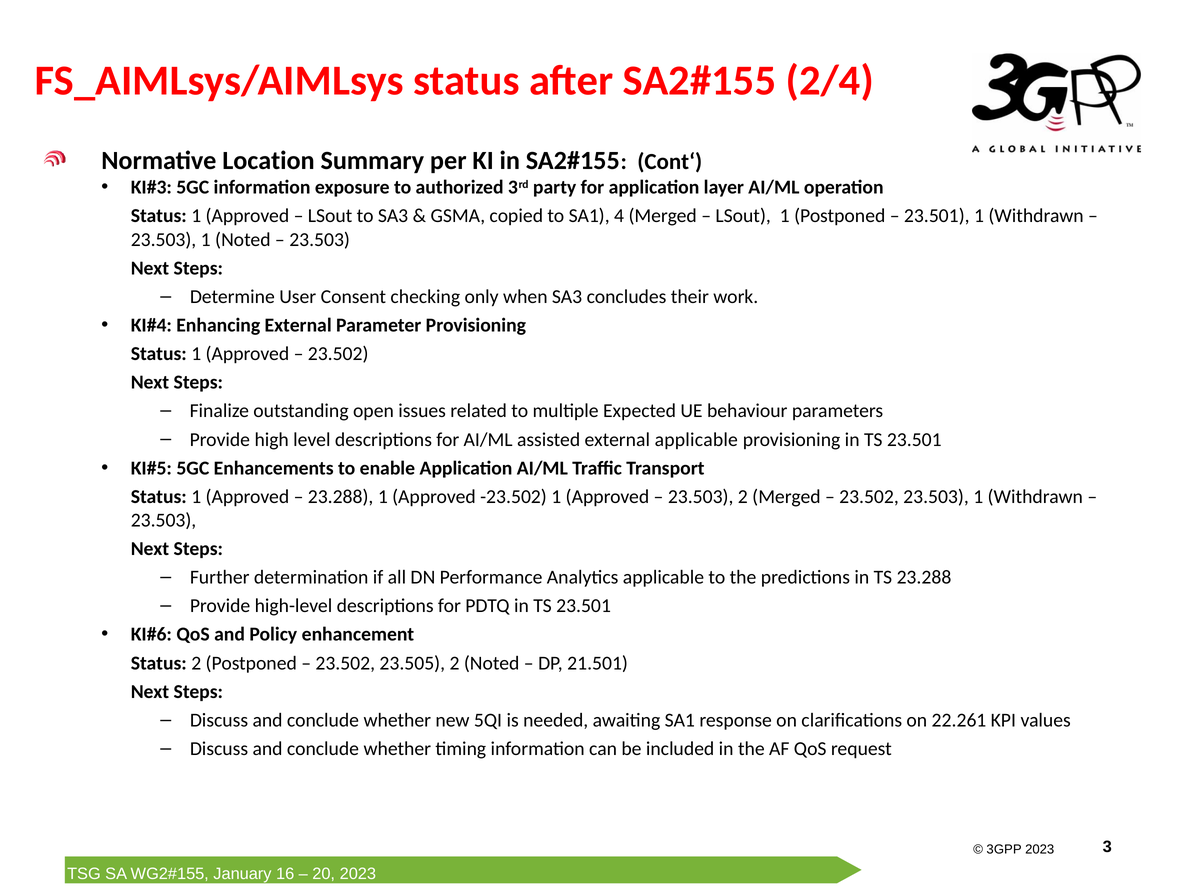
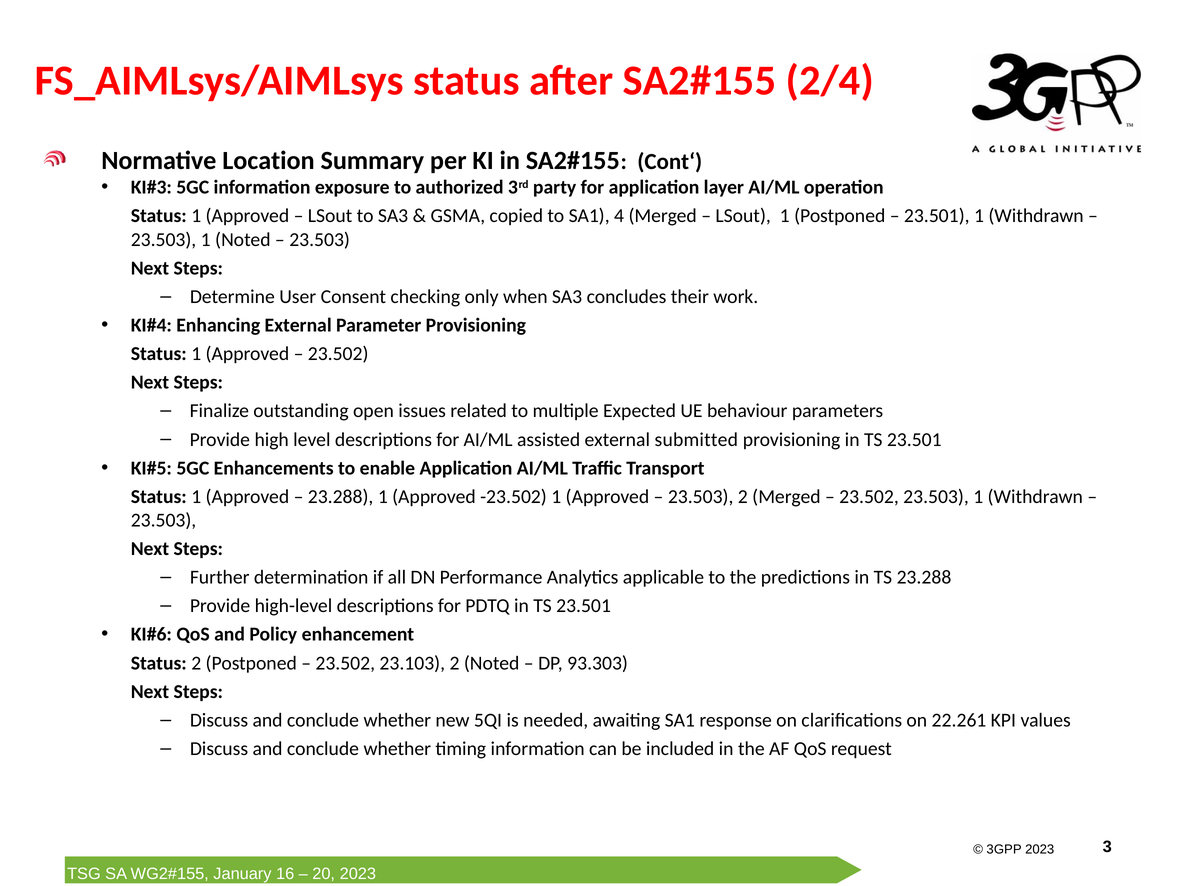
applicable at (696, 439): applicable -> submitted
23.505: 23.505 -> 23.103
21.501: 21.501 -> 93.303
